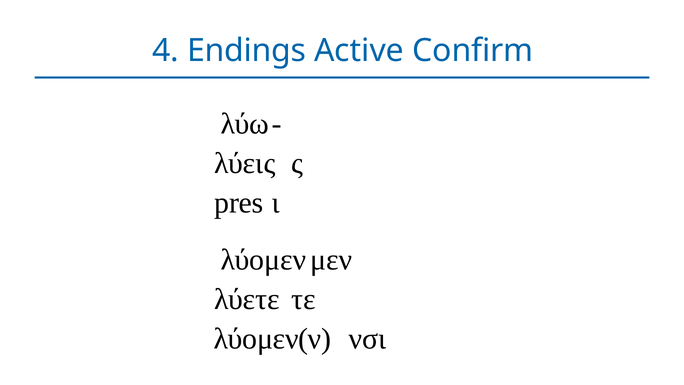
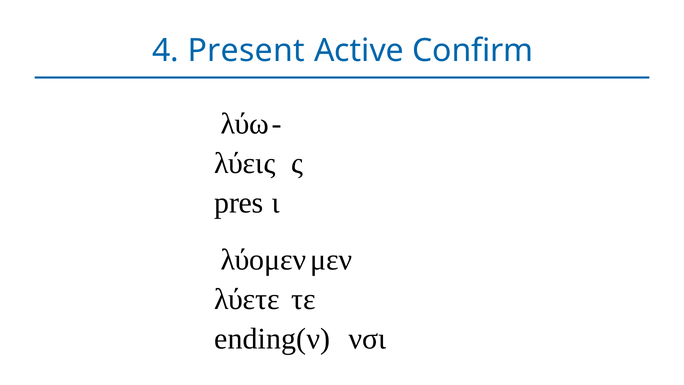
Endings: Endings -> Present
λύομεν(ν: λύομεν(ν -> ending(ν
